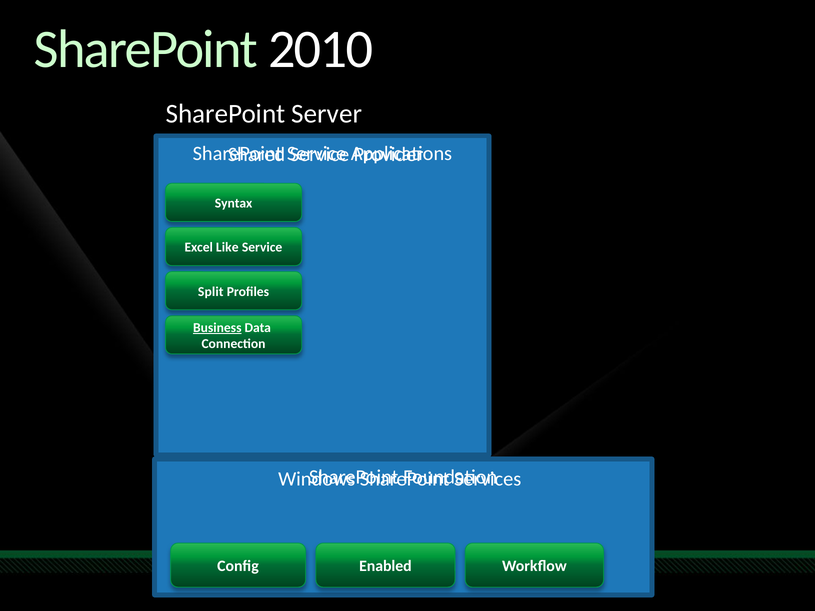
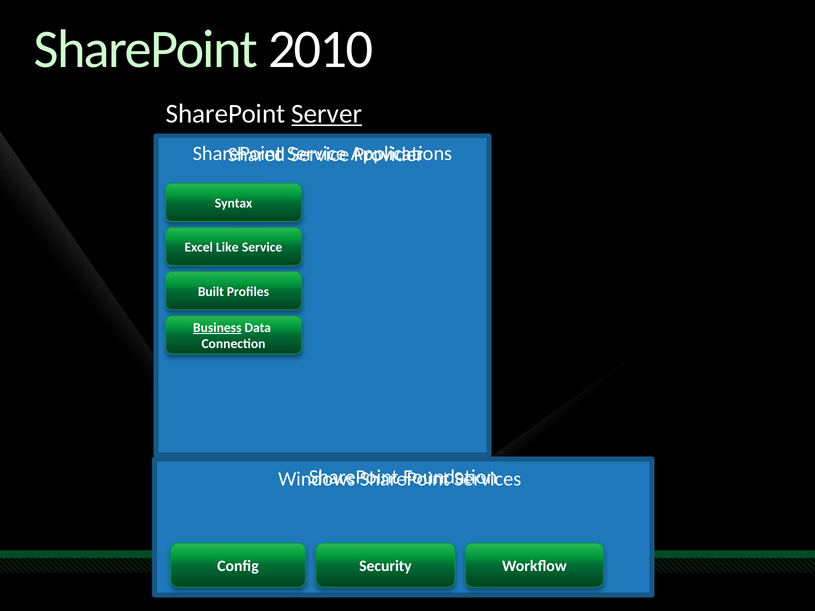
Server underline: none -> present
Split: Split -> Built
Enabled: Enabled -> Security
